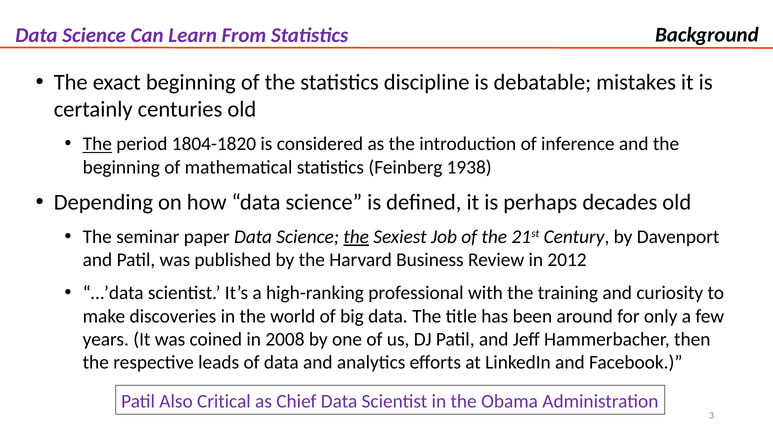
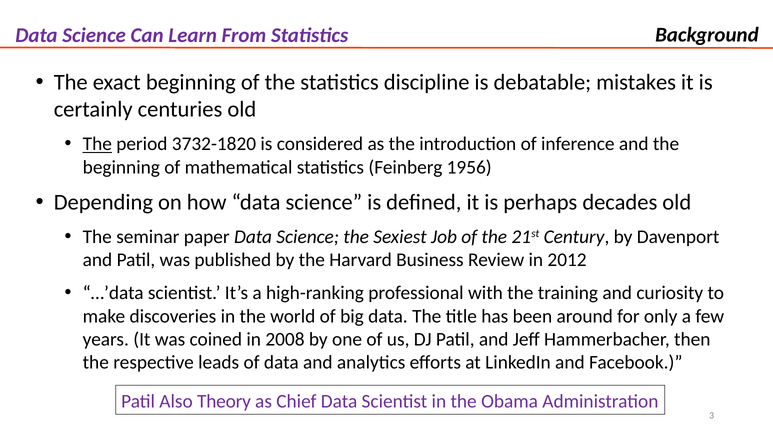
1804-1820: 1804-1820 -> 3732-1820
1938: 1938 -> 1956
the at (356, 237) underline: present -> none
Critical: Critical -> Theory
